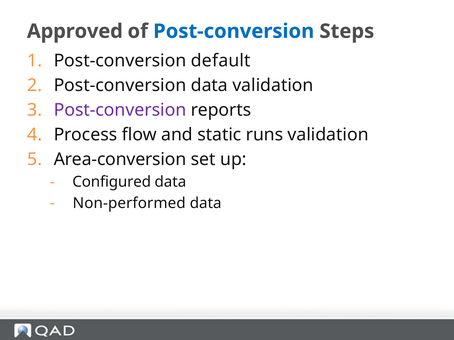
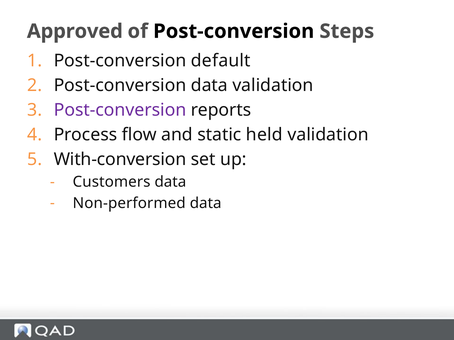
Post-conversion at (234, 31) colour: blue -> black
runs: runs -> held
Area-conversion: Area-conversion -> With-conversion
Configured: Configured -> Customers
